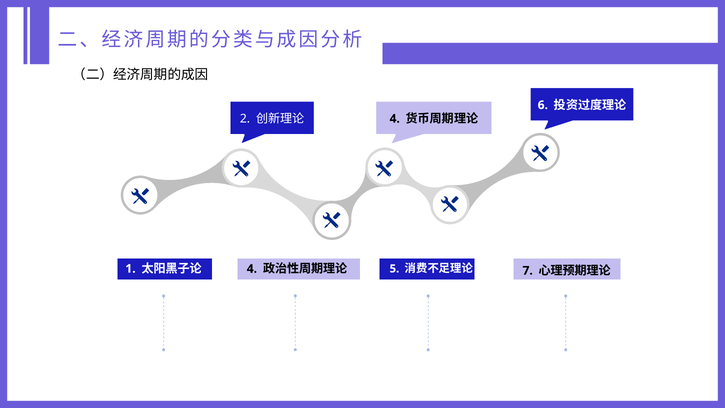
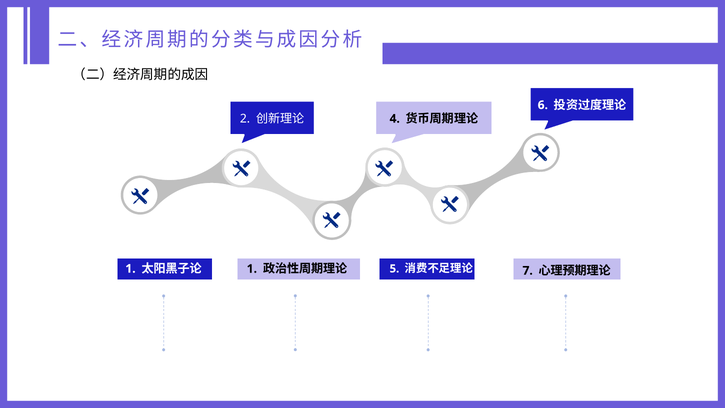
4 at (252, 269): 4 -> 1
